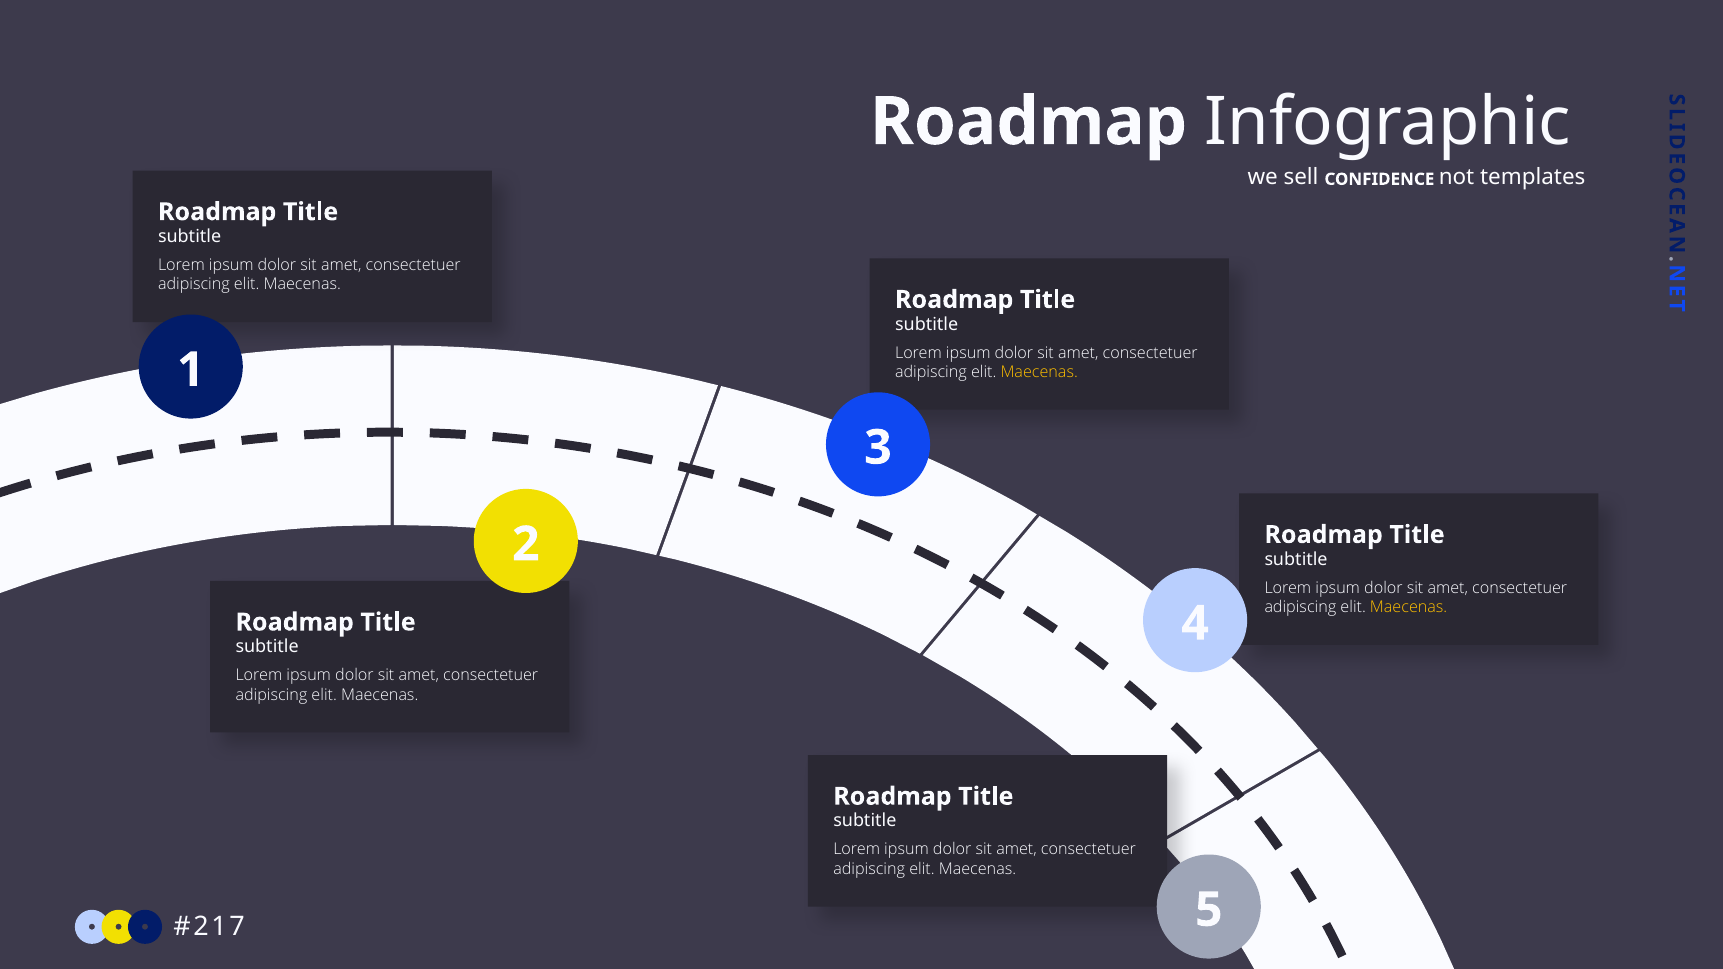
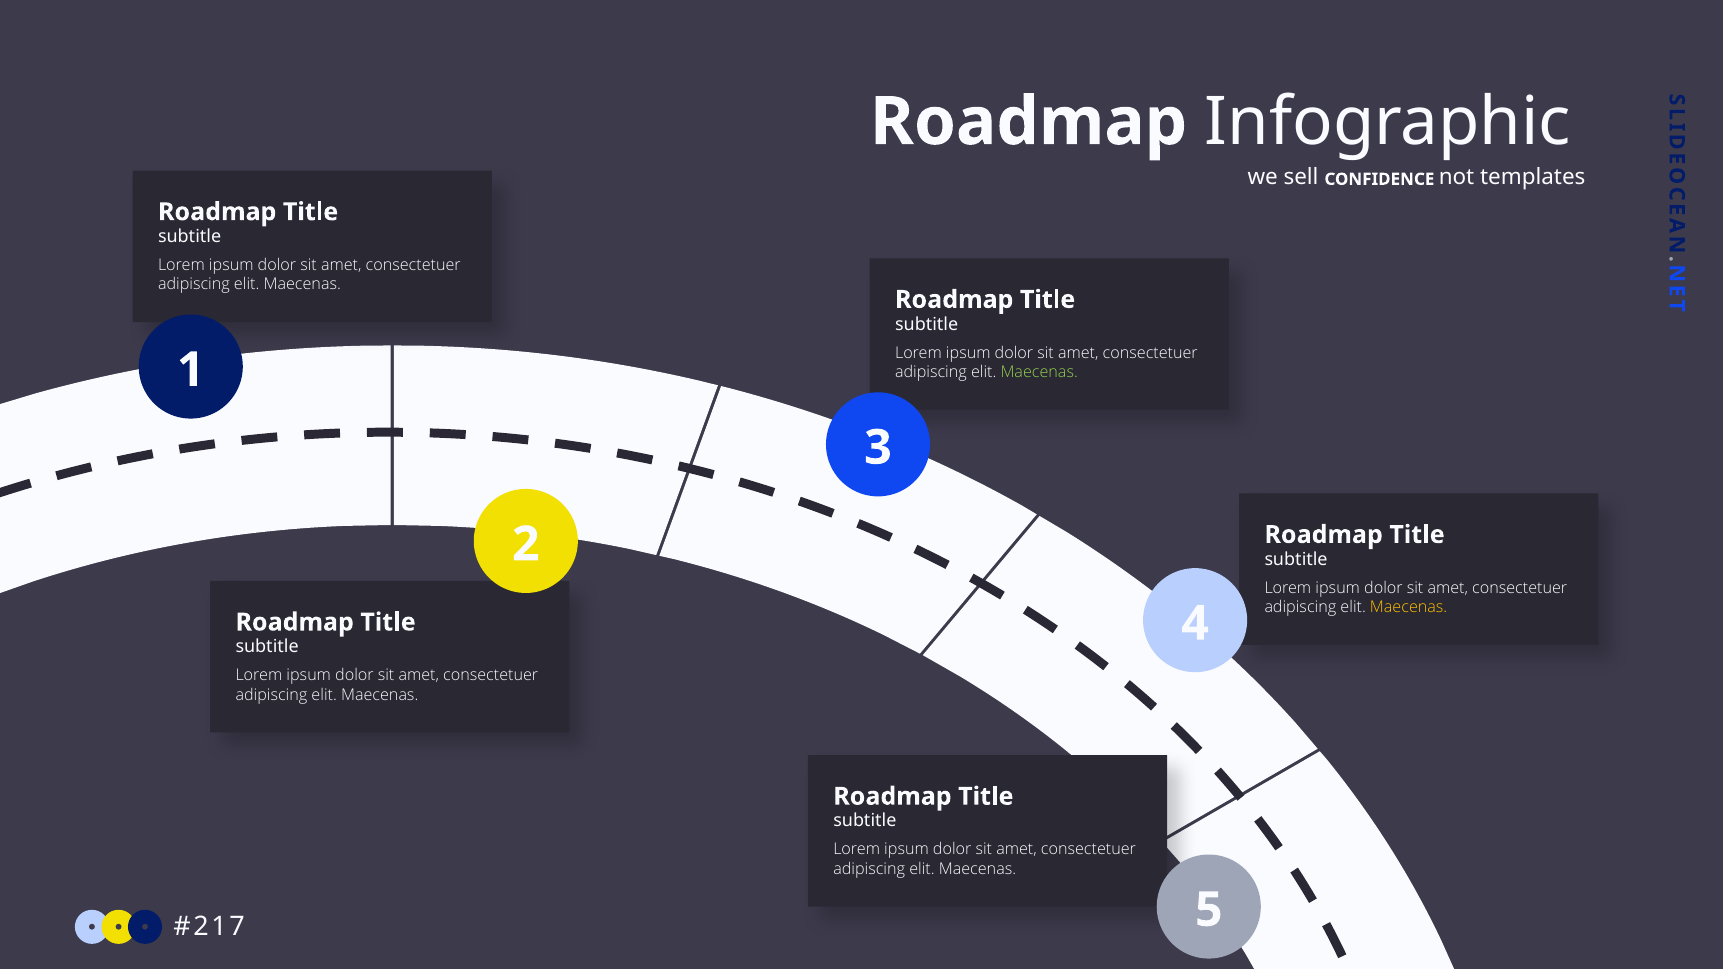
Maecenas at (1039, 372) colour: yellow -> light green
